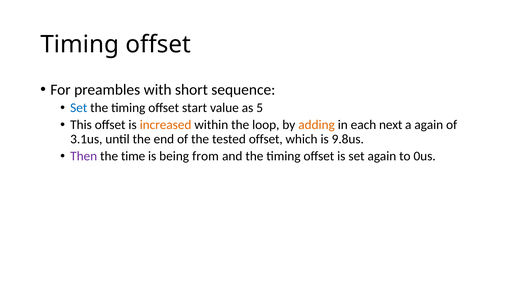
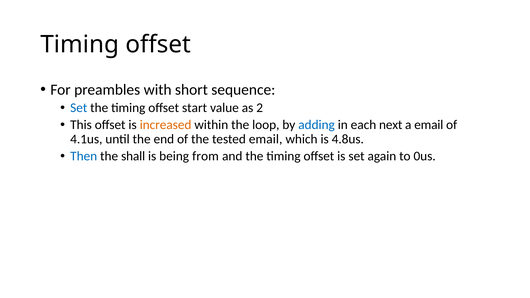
5: 5 -> 2
adding colour: orange -> blue
a again: again -> email
3.1us: 3.1us -> 4.1us
tested offset: offset -> email
9.8us: 9.8us -> 4.8us
Then colour: purple -> blue
time: time -> shall
